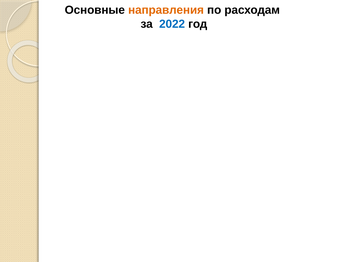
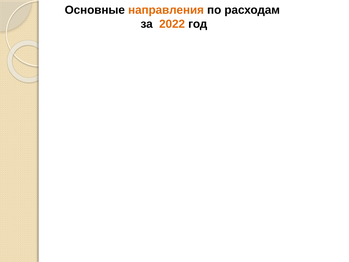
2022 colour: blue -> orange
